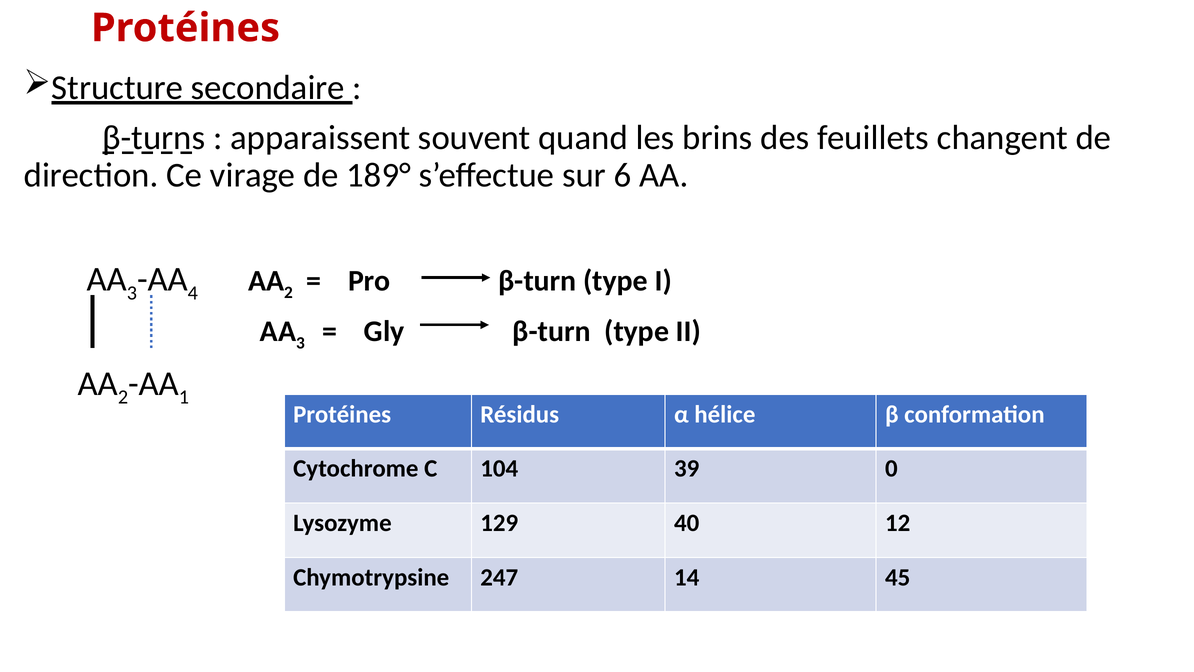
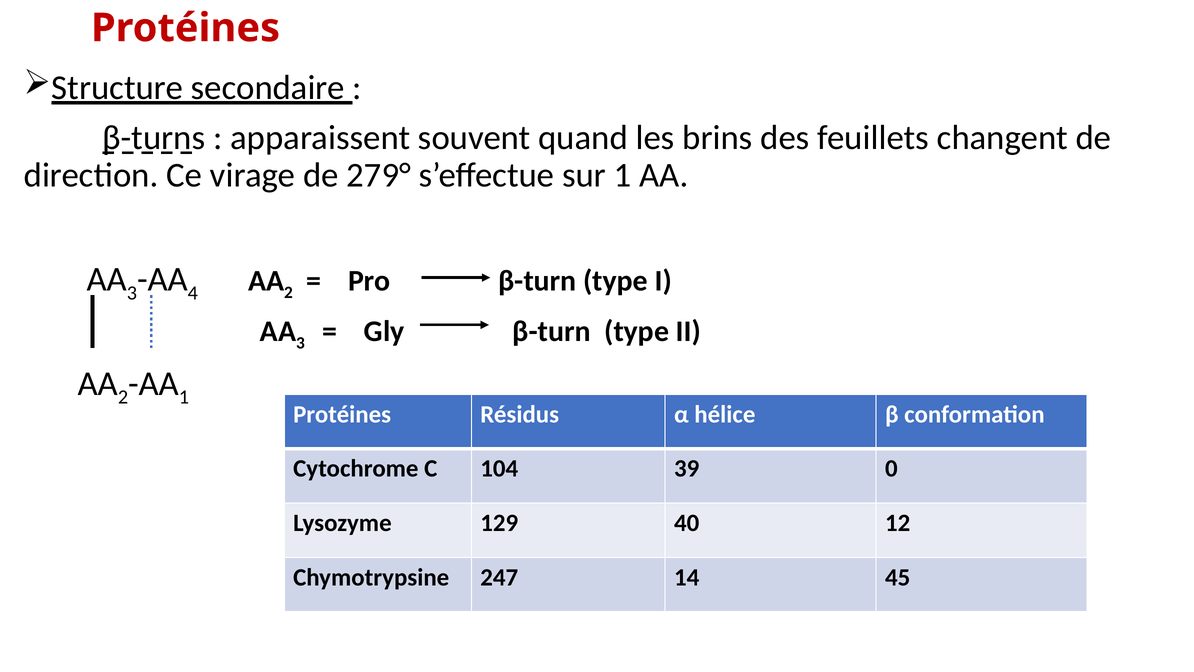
189°: 189° -> 279°
sur 6: 6 -> 1
